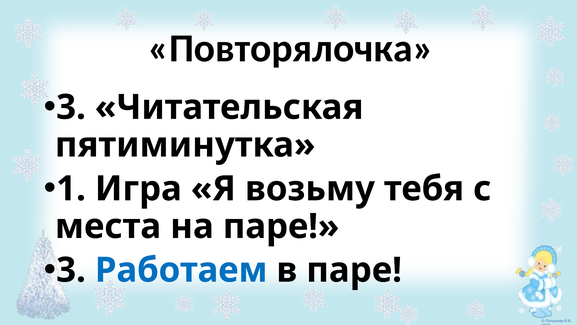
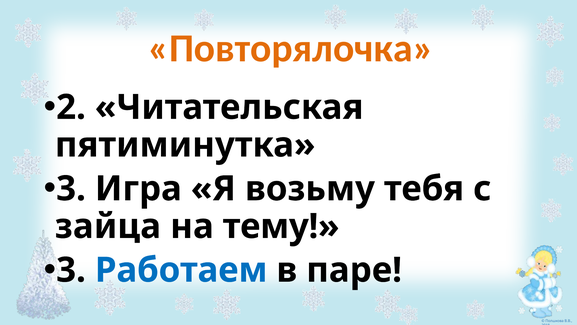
Повторялочка colour: black -> orange
3 at (71, 107): 3 -> 2
1 at (71, 188): 1 -> 3
места: места -> зайца
на паре: паре -> тему
